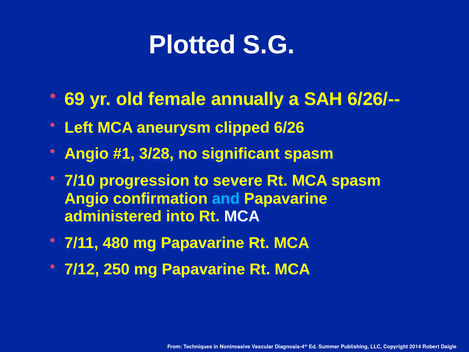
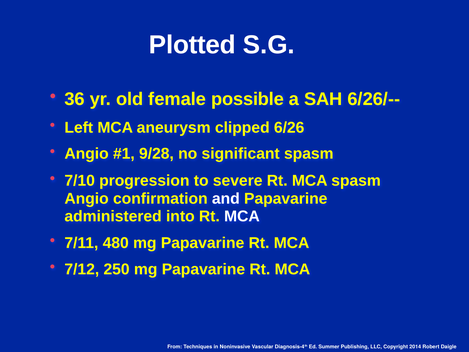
69: 69 -> 36
annually: annually -> possible
3/28: 3/28 -> 9/28
and colour: light blue -> white
